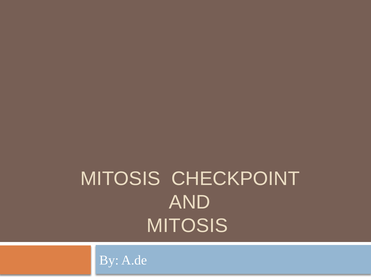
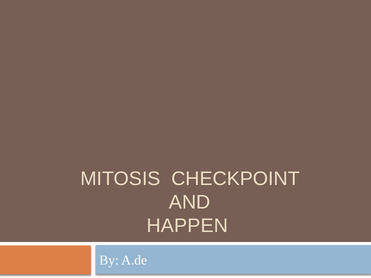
MITOSIS at (187, 226): MITOSIS -> HAPPEN
